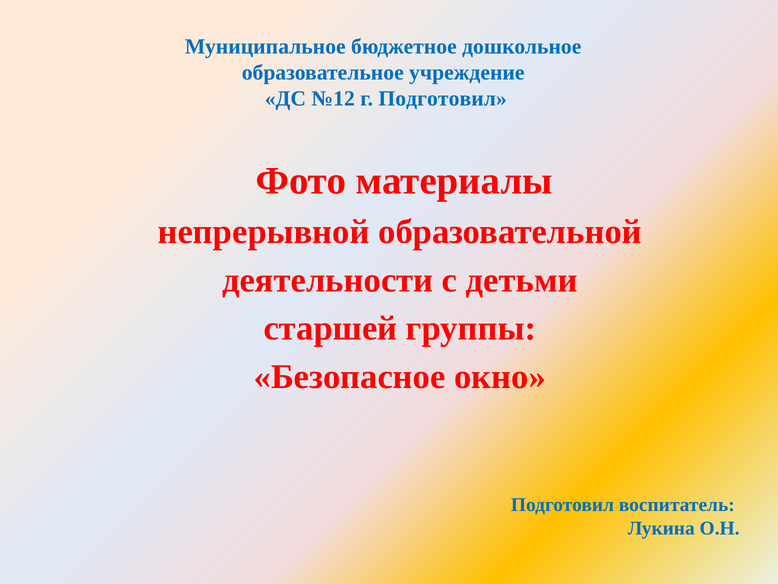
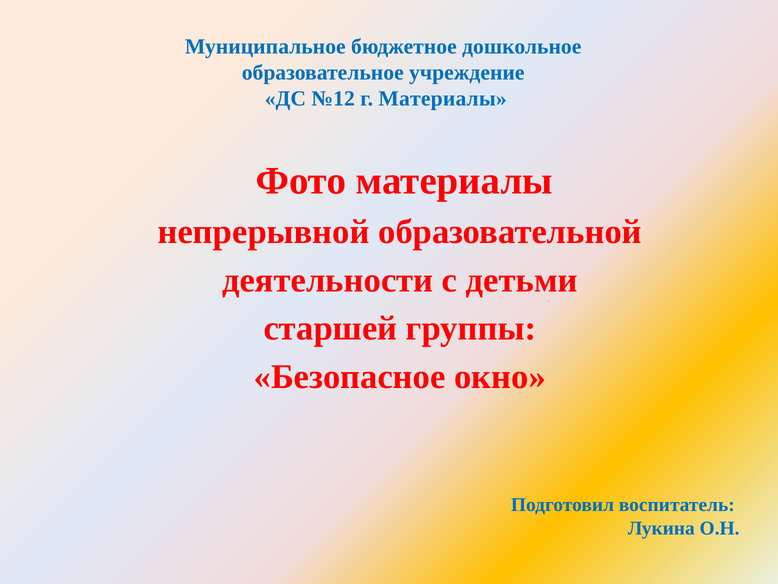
г Подготовил: Подготовил -> Материалы
